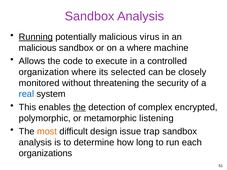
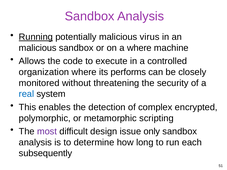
selected: selected -> performs
the at (80, 107) underline: present -> none
listening: listening -> scripting
most colour: orange -> purple
trap: trap -> only
organizations: organizations -> subsequently
